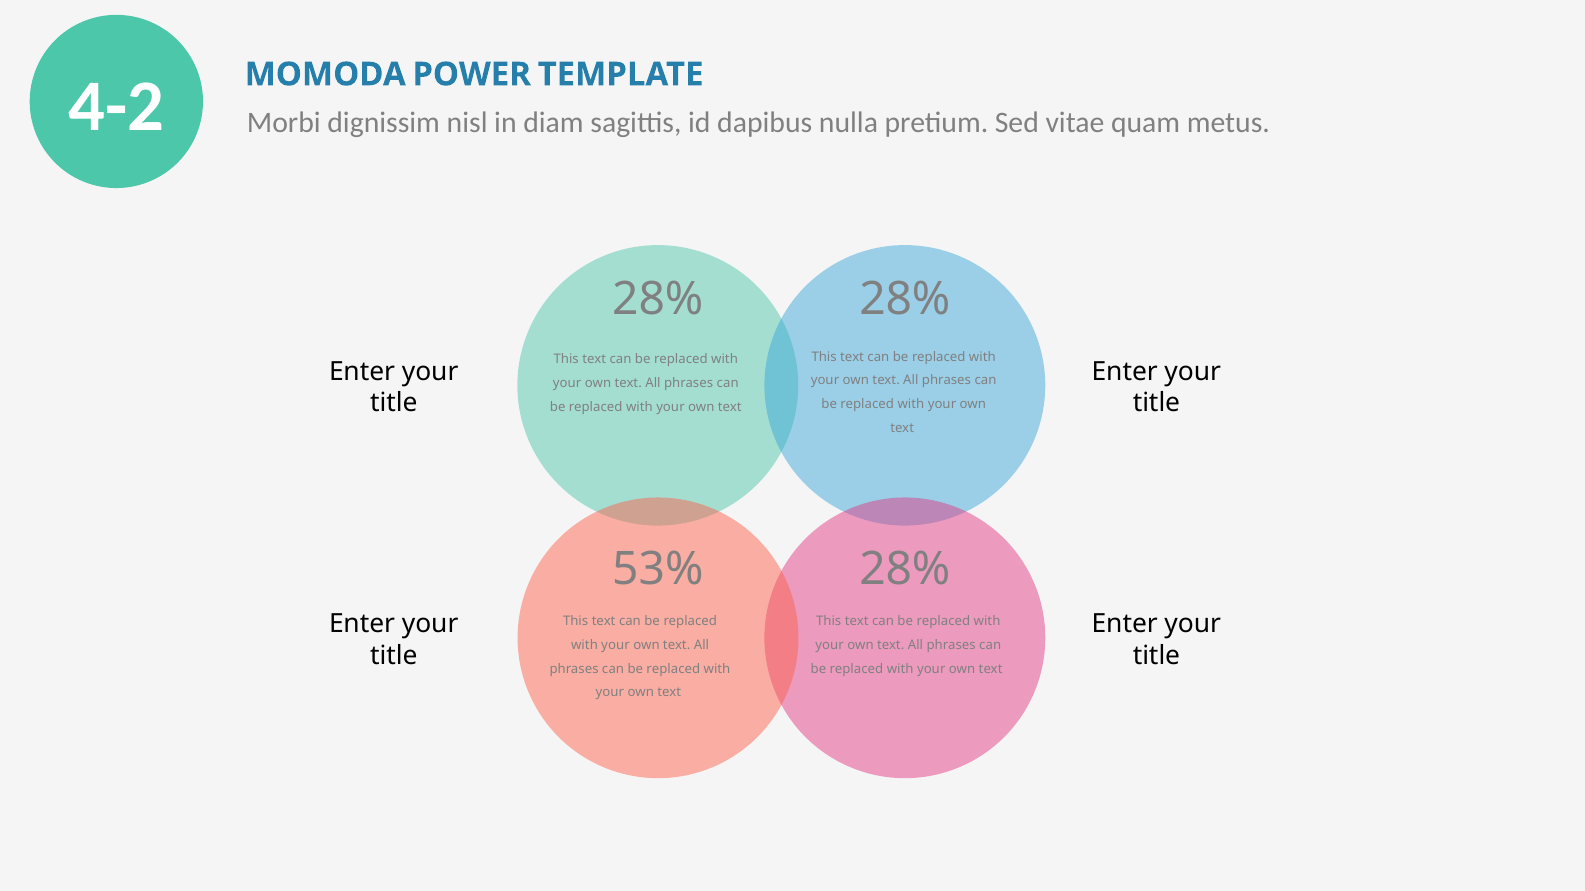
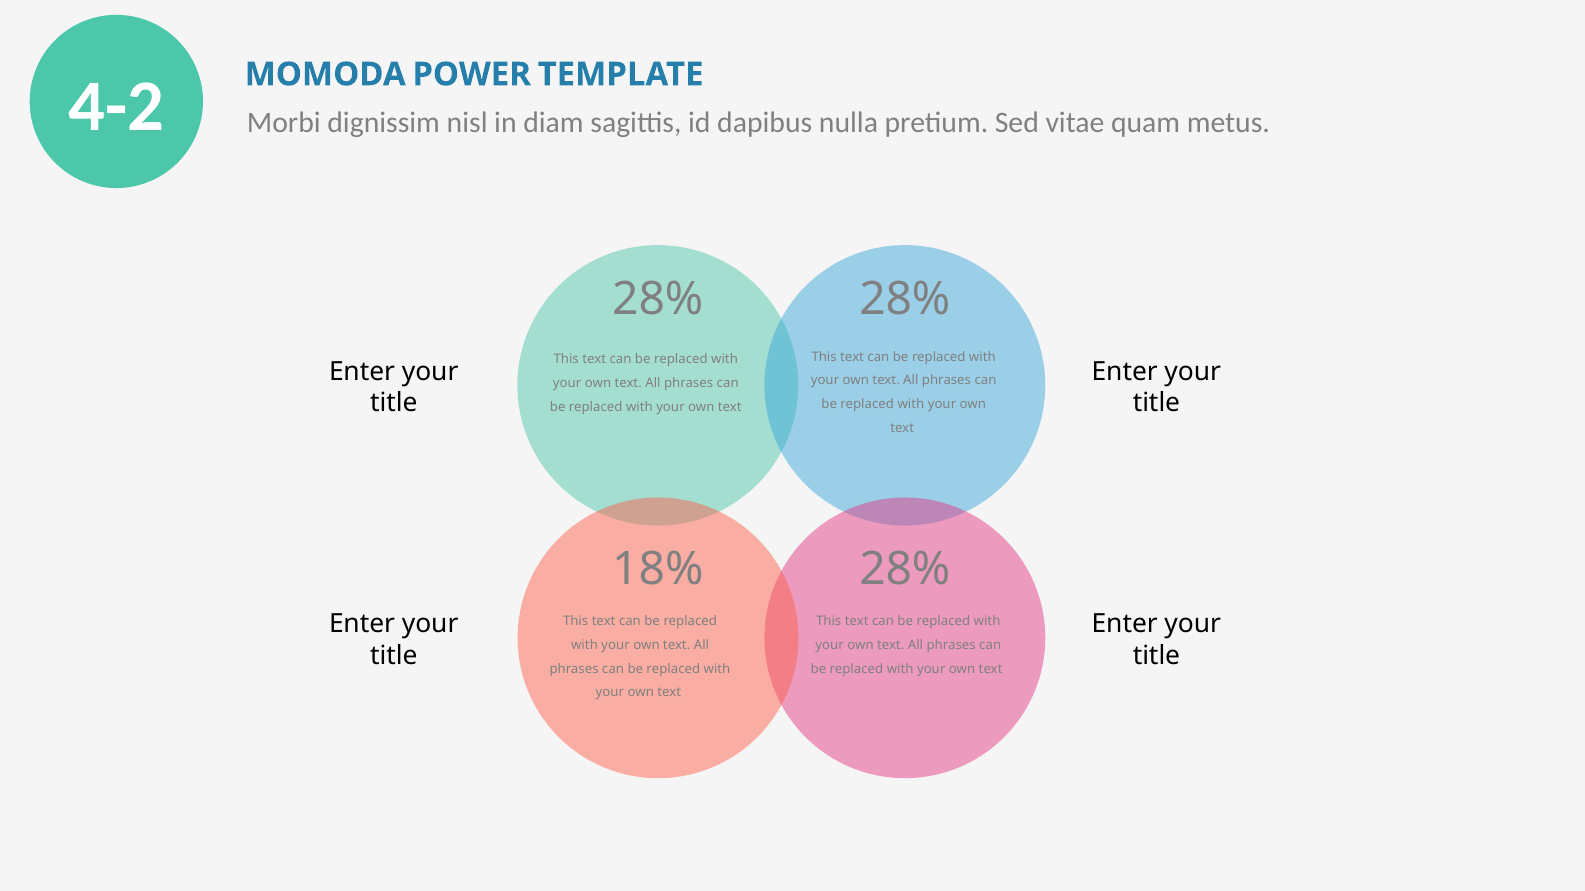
53%: 53% -> 18%
